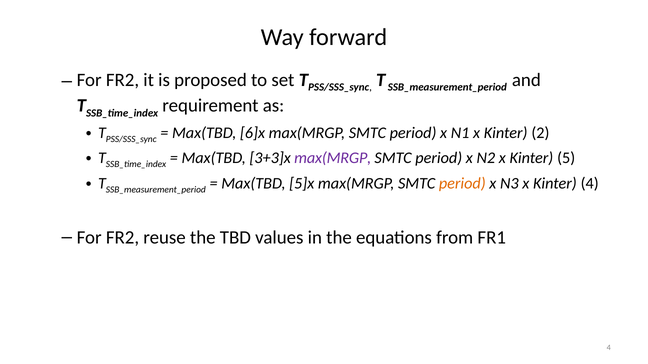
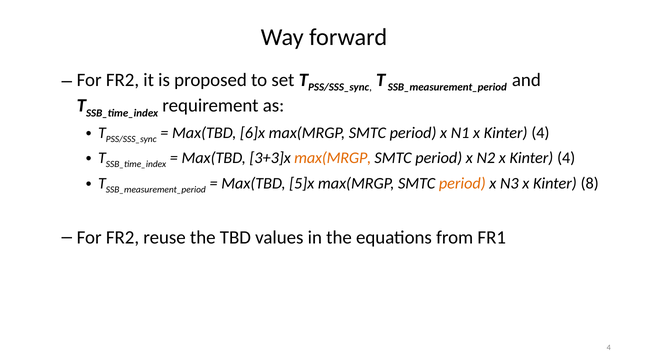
N1 x Kinter 2: 2 -> 4
max(MRGP at (333, 158) colour: purple -> orange
N2 x Kinter 5: 5 -> 4
Kinter 4: 4 -> 8
